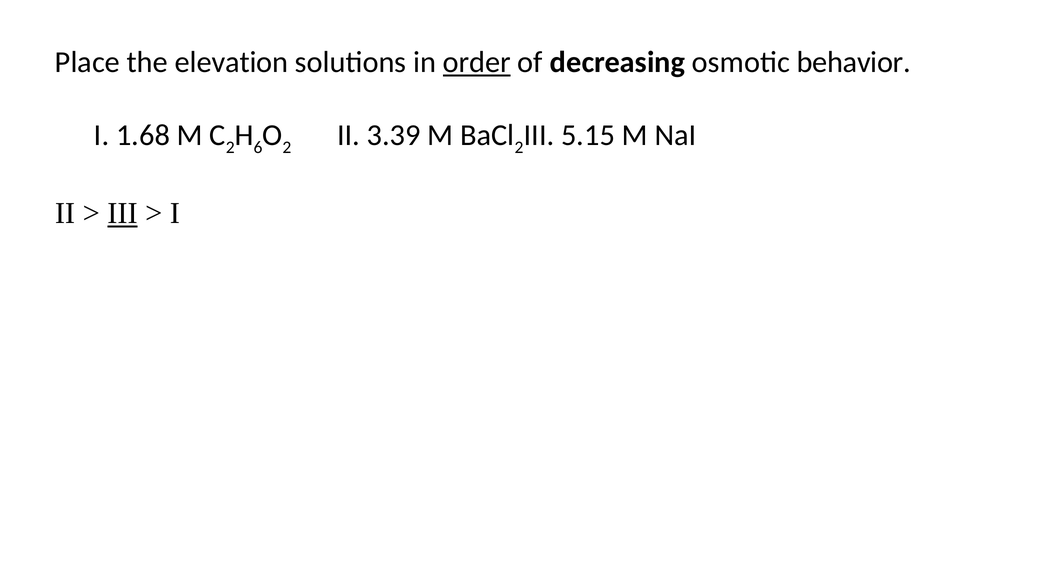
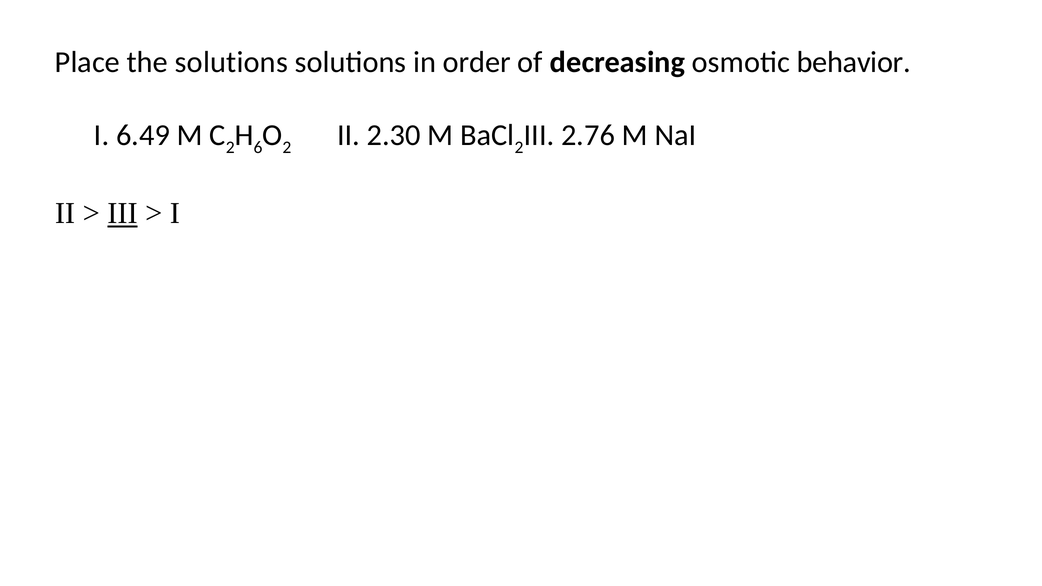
the elevation: elevation -> solutions
order underline: present -> none
1.68: 1.68 -> 6.49
3.39: 3.39 -> 2.30
5.15: 5.15 -> 2.76
